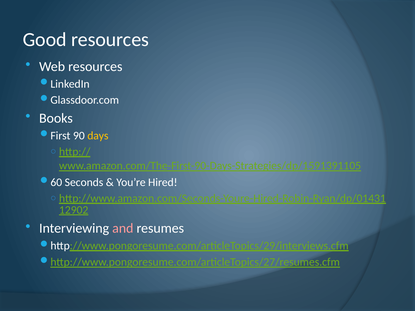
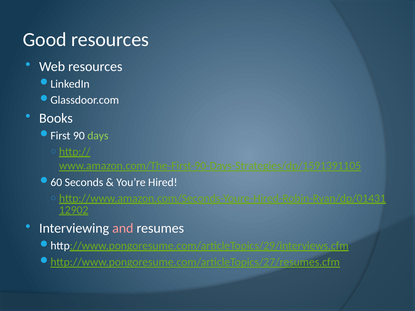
days colour: yellow -> light green
